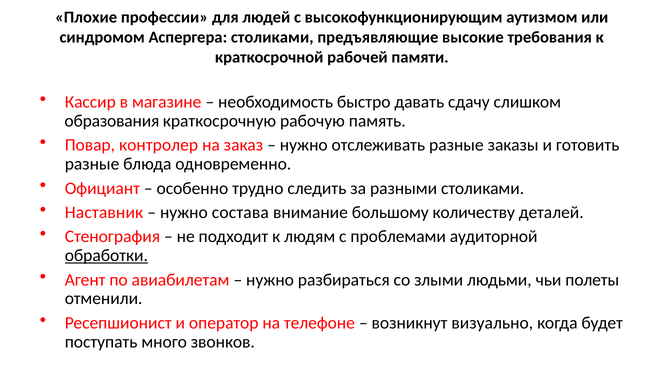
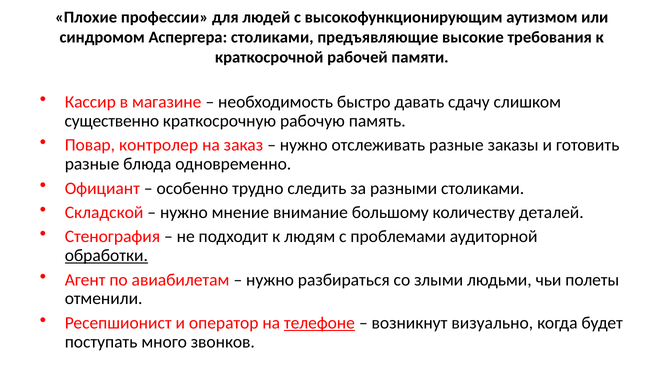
образования: образования -> существенно
Наставник: Наставник -> Складской
состава: состава -> мнение
телефоне underline: none -> present
